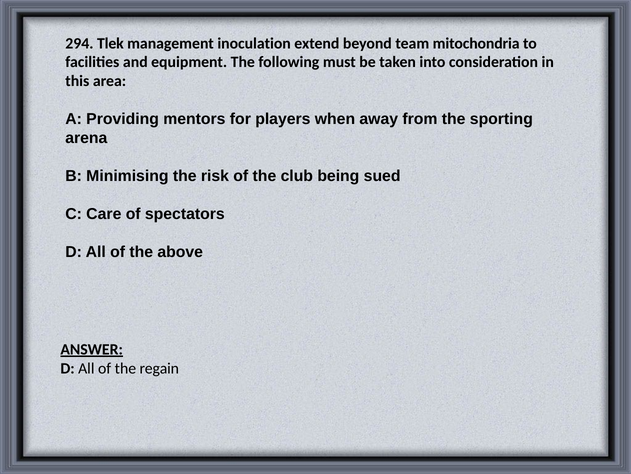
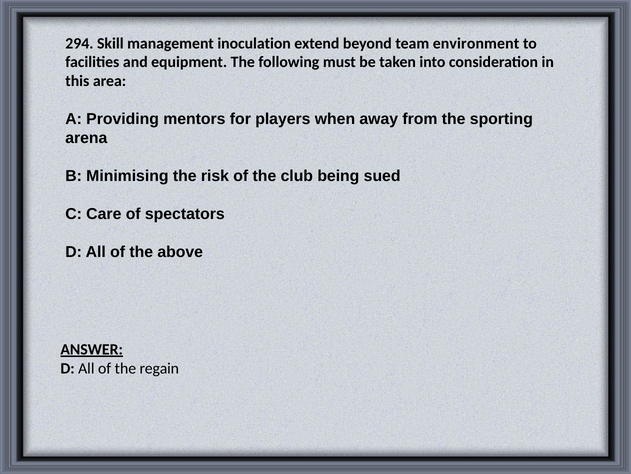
Tlek: Tlek -> Skill
mitochondria: mitochondria -> environment
